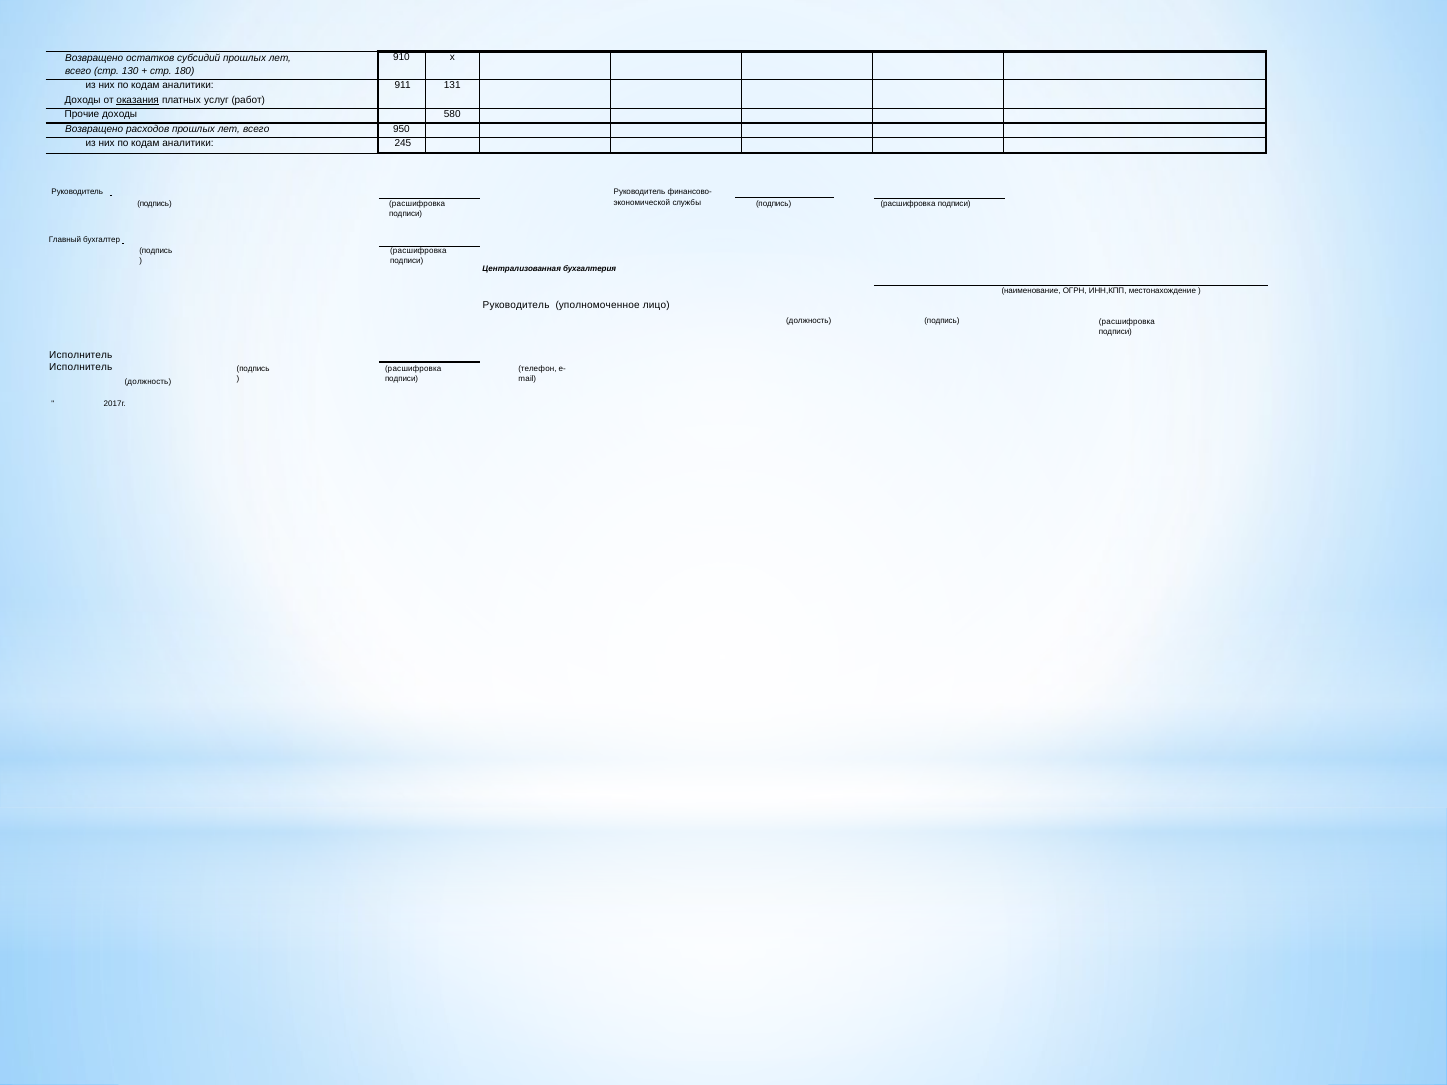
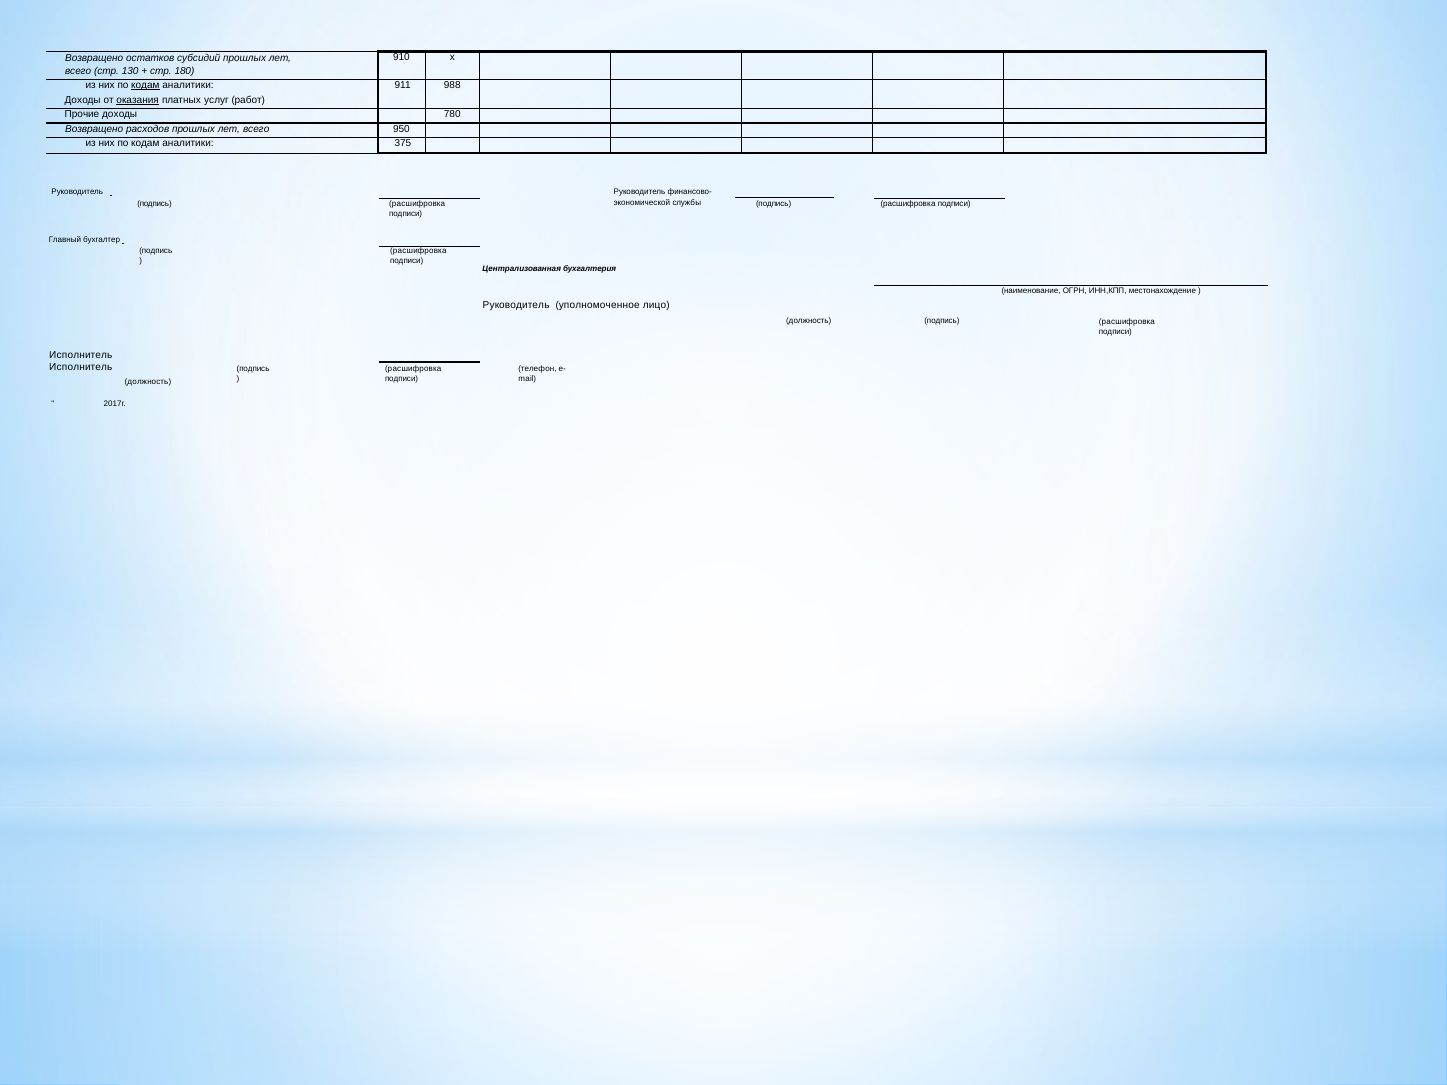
кодам at (145, 85) underline: none -> present
131: 131 -> 988
580: 580 -> 780
245: 245 -> 375
